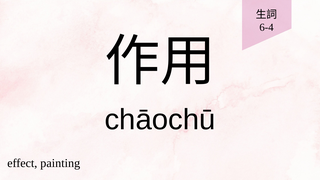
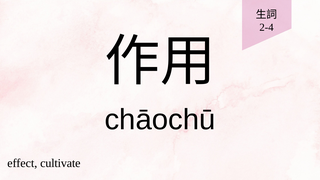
6-4: 6-4 -> 2-4
painting: painting -> cultivate
